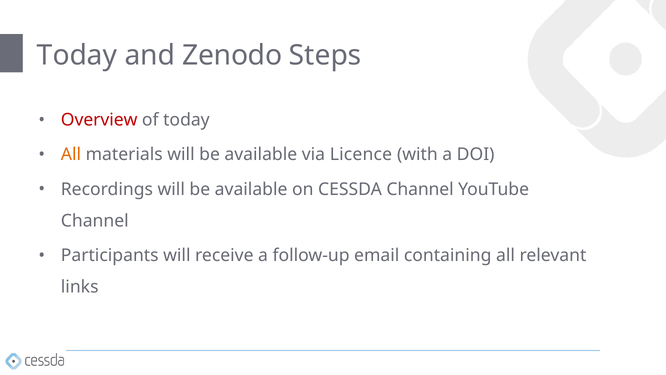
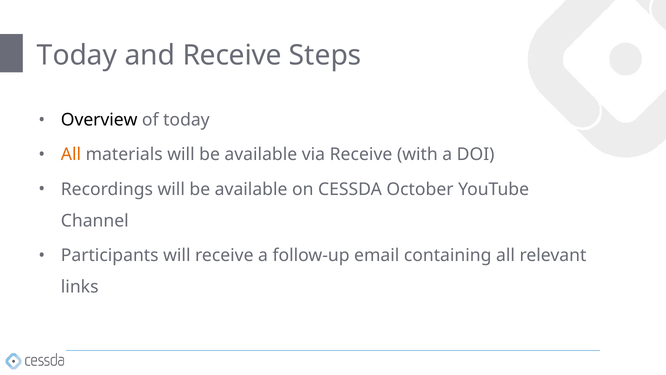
and Zenodo: Zenodo -> Receive
Overview colour: red -> black
via Licence: Licence -> Receive
CESSDA Channel: Channel -> October
